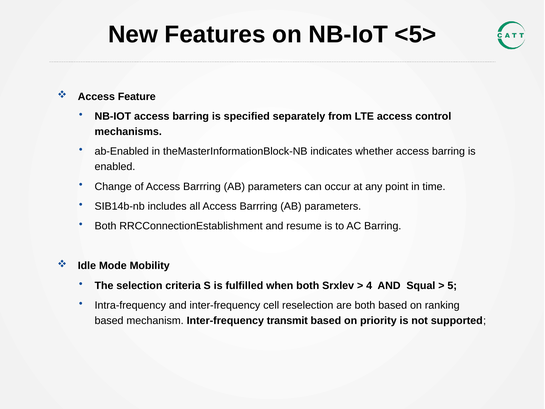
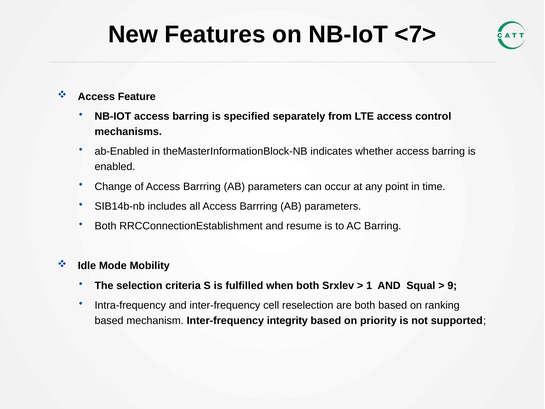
<5>: <5> -> <7>
4: 4 -> 1
5: 5 -> 9
transmit: transmit -> integrity
